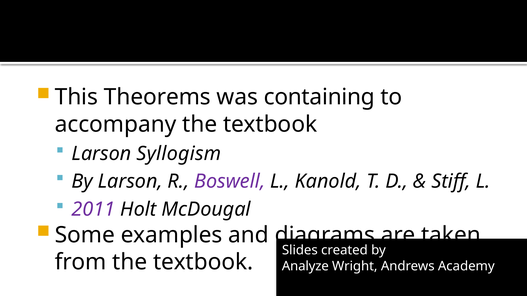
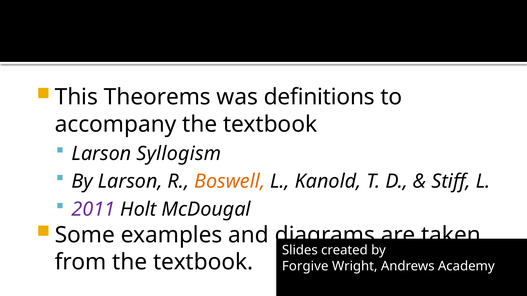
containing: containing -> definitions
Boswell colour: purple -> orange
Analyze: Analyze -> Forgive
